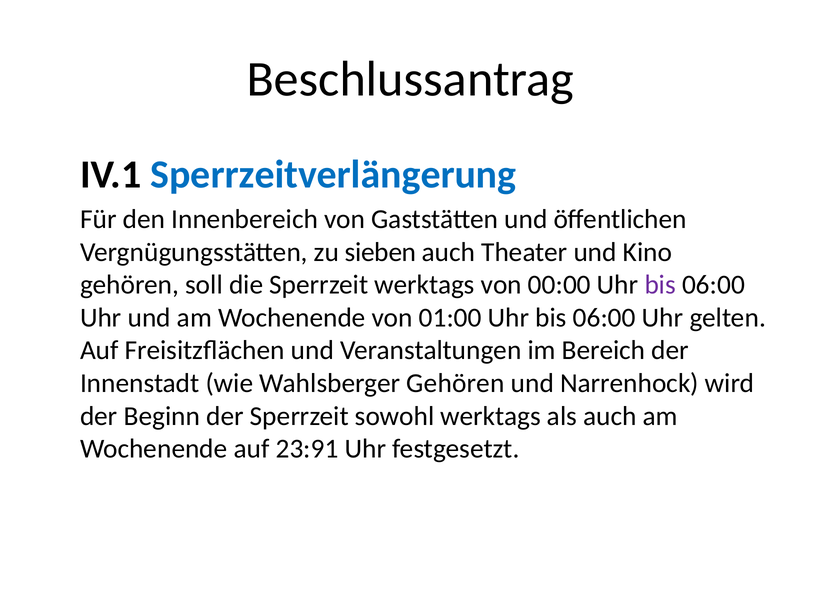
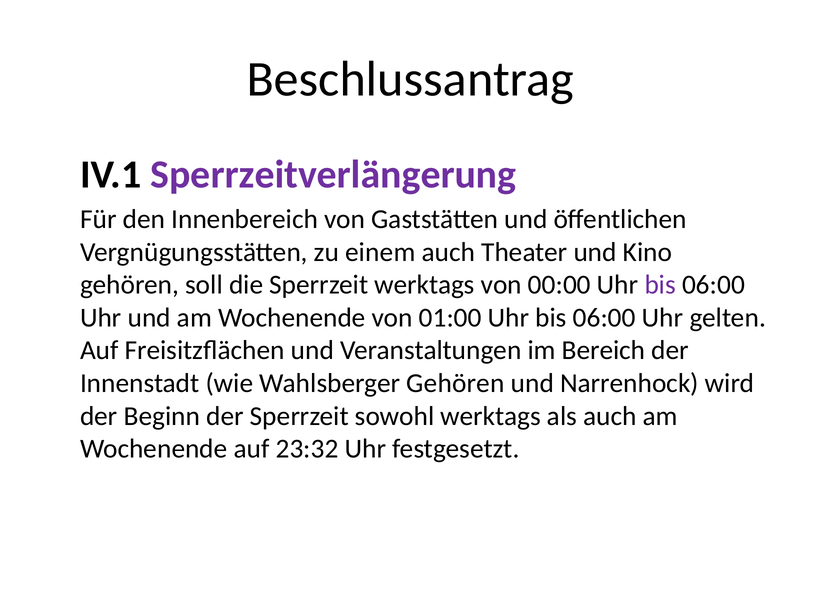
Sperrzeitverlängerung colour: blue -> purple
sieben: sieben -> einem
23:91: 23:91 -> 23:32
